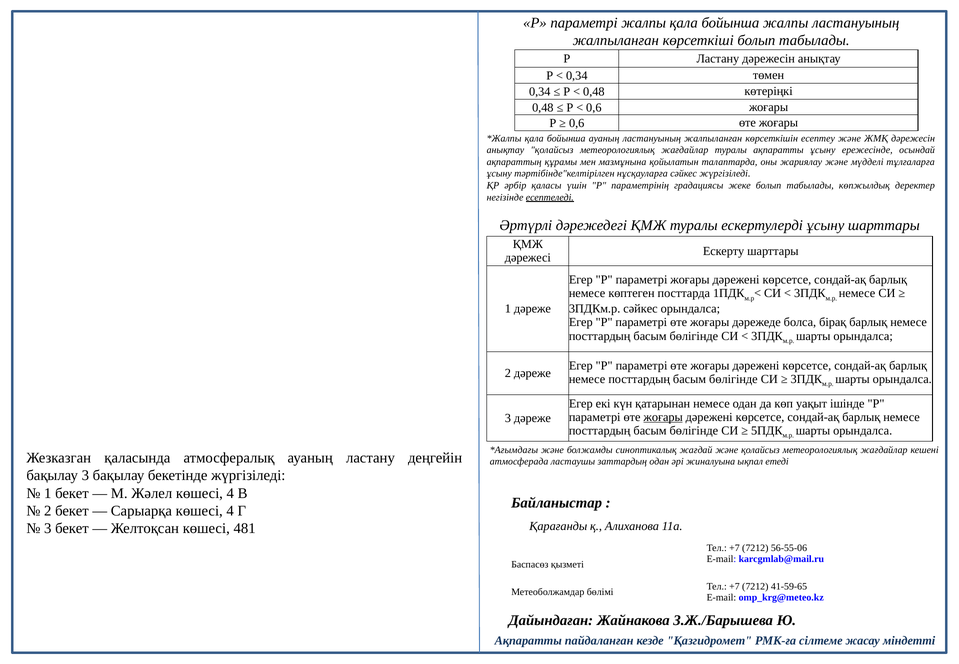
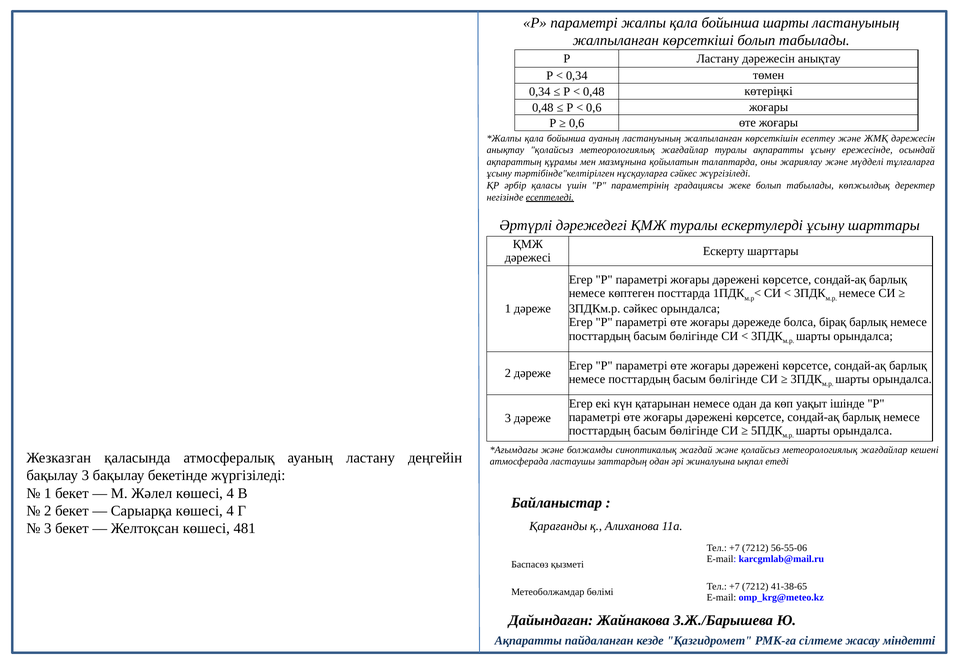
бойынша жалпы: жалпы -> шарты
жоғары at (663, 417) underline: present -> none
41-59-65: 41-59-65 -> 41-38-65
